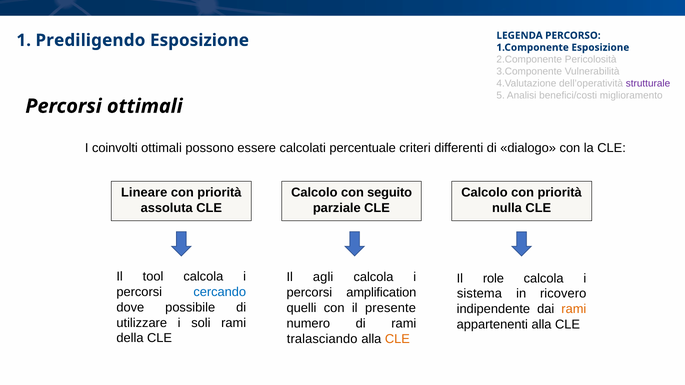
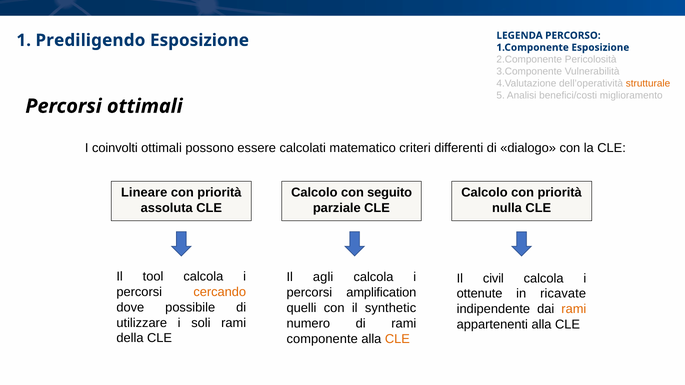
strutturale colour: purple -> orange
percentuale: percentuale -> matematico
role: role -> civil
cercando colour: blue -> orange
sistema: sistema -> ottenute
ricovero: ricovero -> ricavate
presente: presente -> synthetic
tralasciando: tralasciando -> componente
